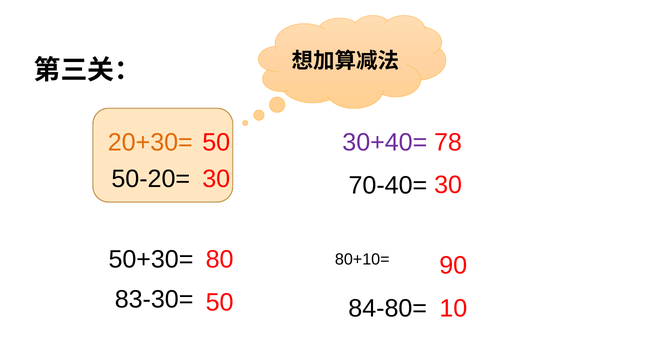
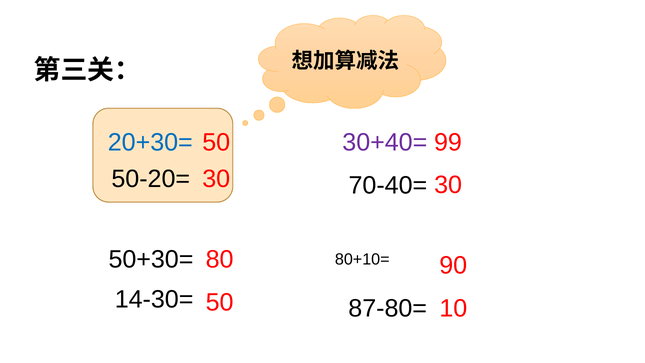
20+30= colour: orange -> blue
78: 78 -> 99
83-30=: 83-30= -> 14-30=
84-80=: 84-80= -> 87-80=
